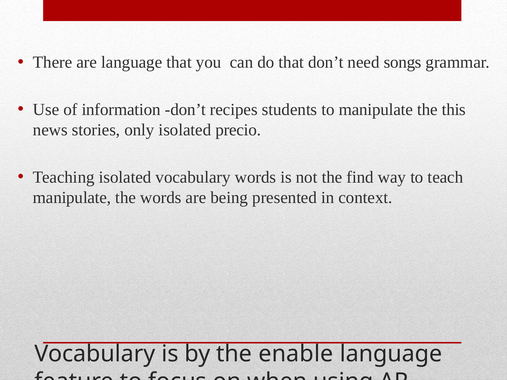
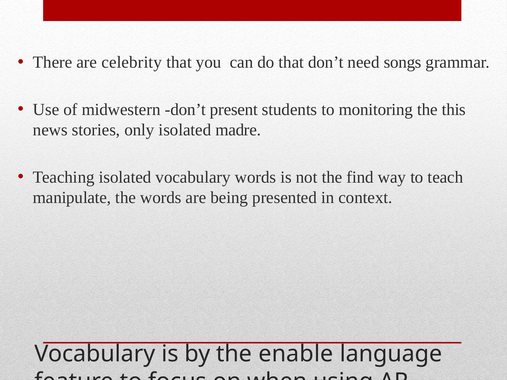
are language: language -> celebrity
information: information -> midwestern
recipes: recipes -> present
to manipulate: manipulate -> monitoring
precio: precio -> madre
